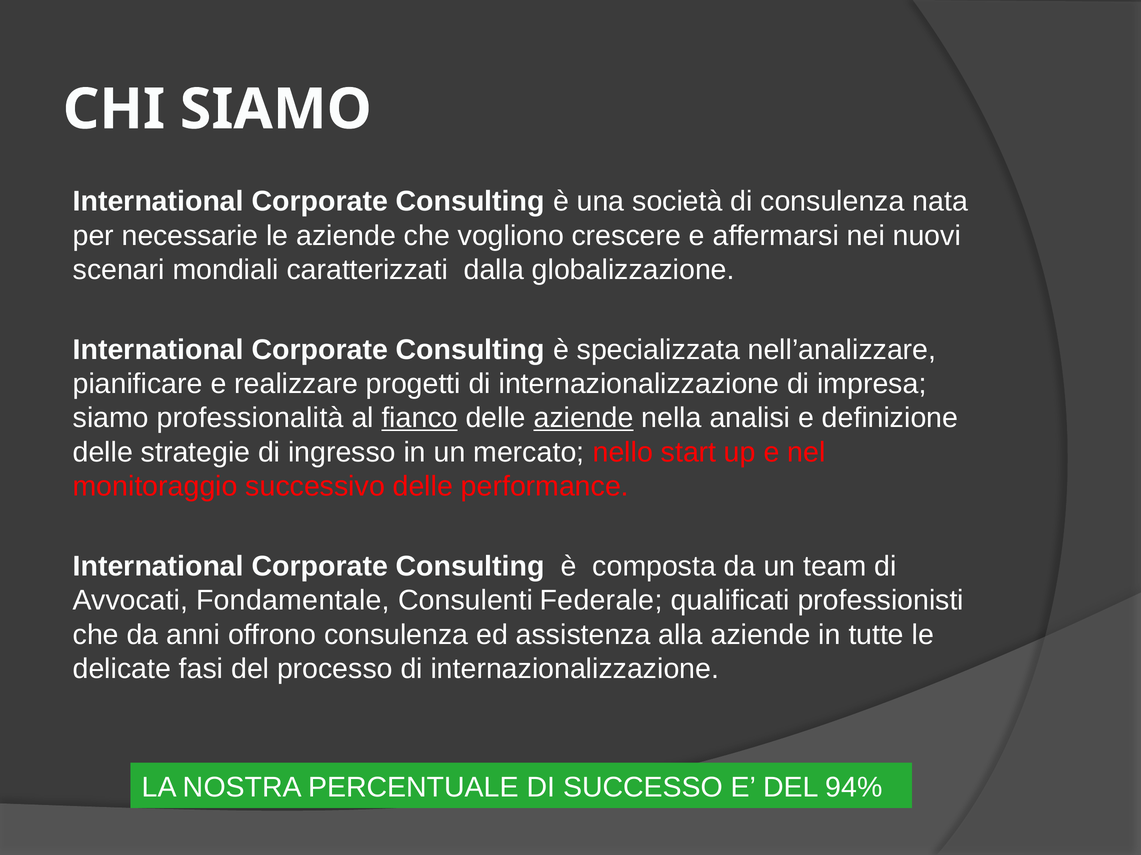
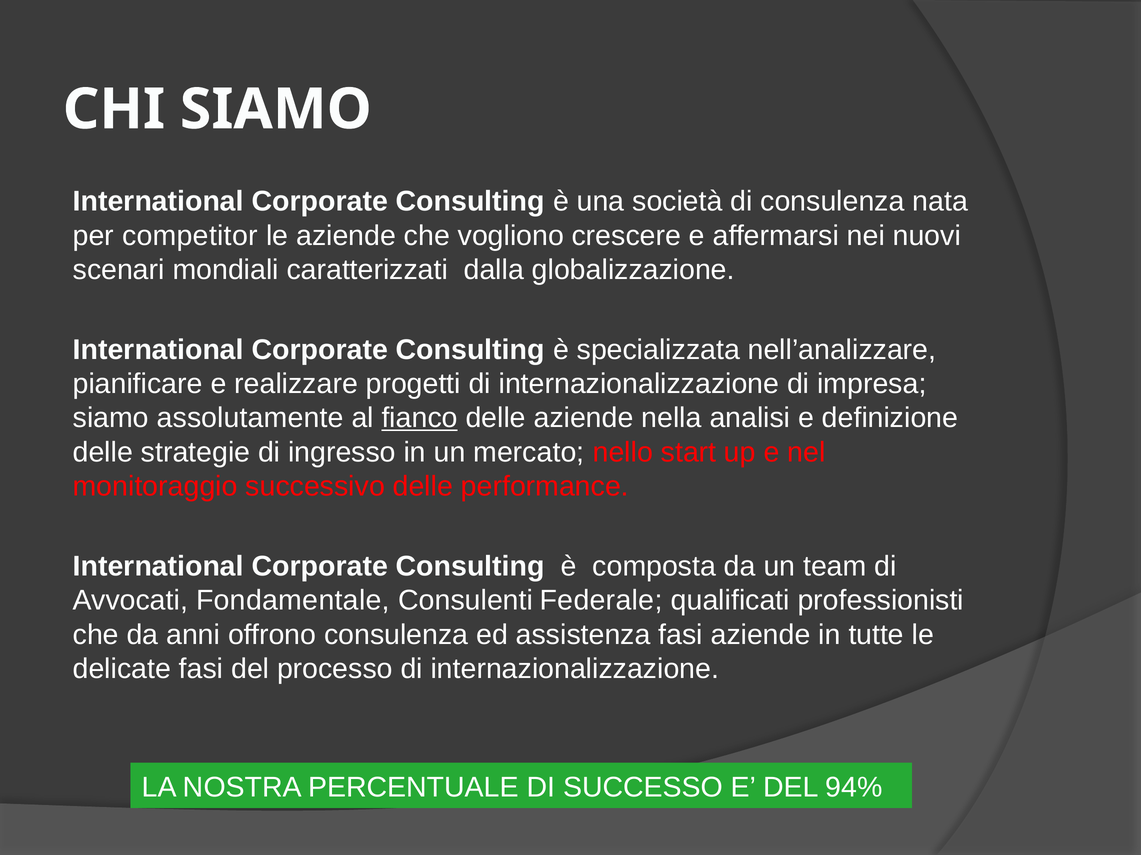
necessarie: necessarie -> competitor
professionalità: professionalità -> assolutamente
aziende at (584, 418) underline: present -> none
assistenza alla: alla -> fasi
